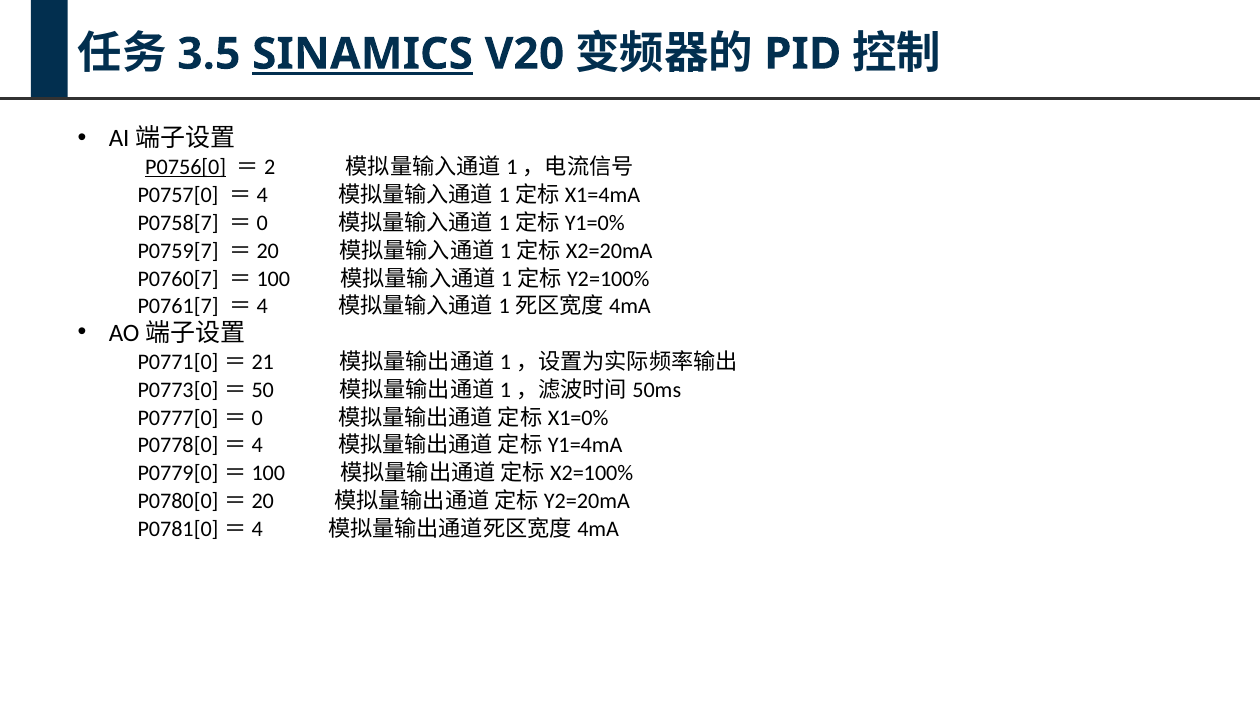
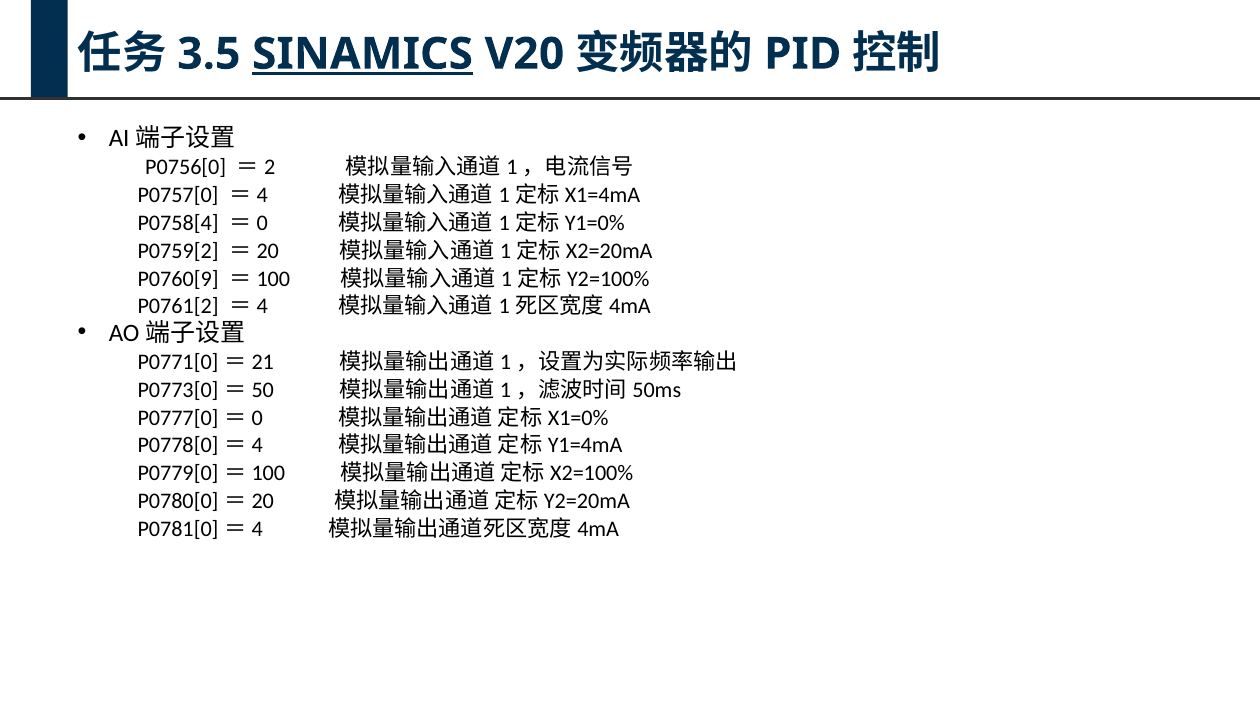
P0756[0 underline: present -> none
P0758[7: P0758[7 -> P0758[4
P0759[7: P0759[7 -> P0759[2
P0760[7: P0760[7 -> P0760[9
P0761[7: P0761[7 -> P0761[2
